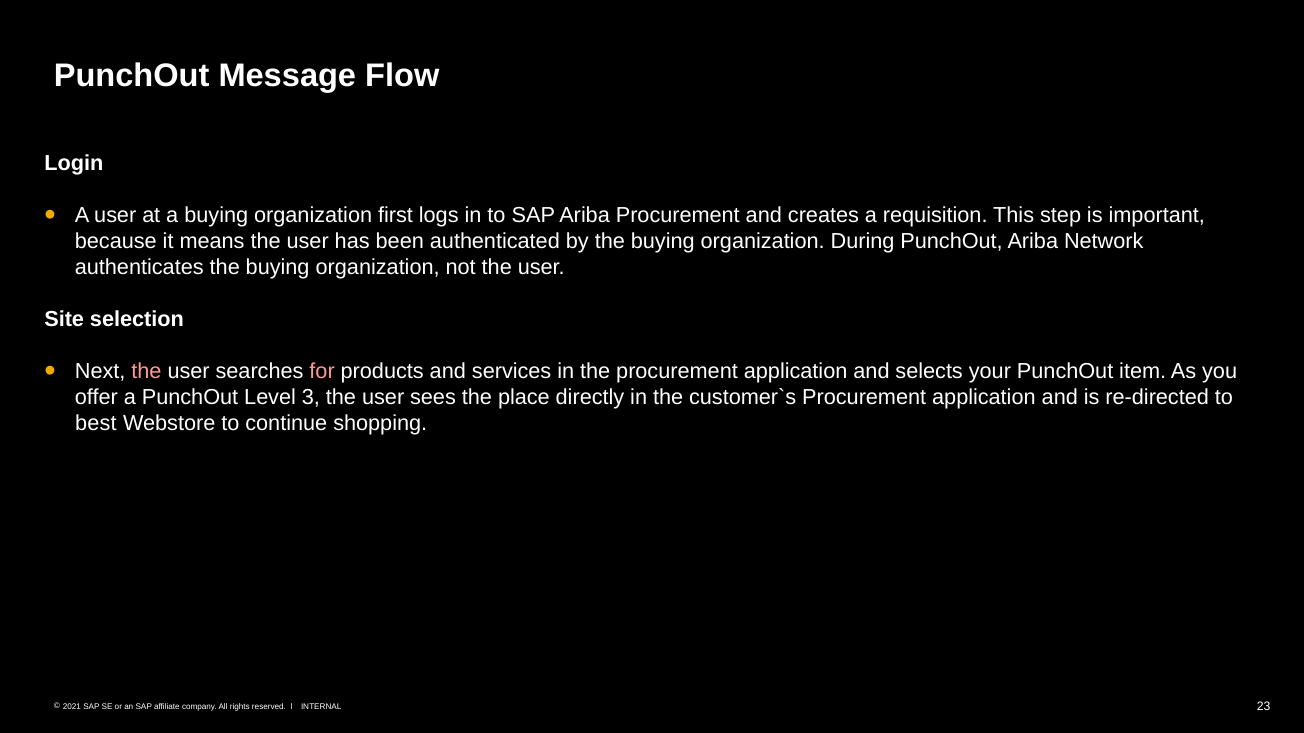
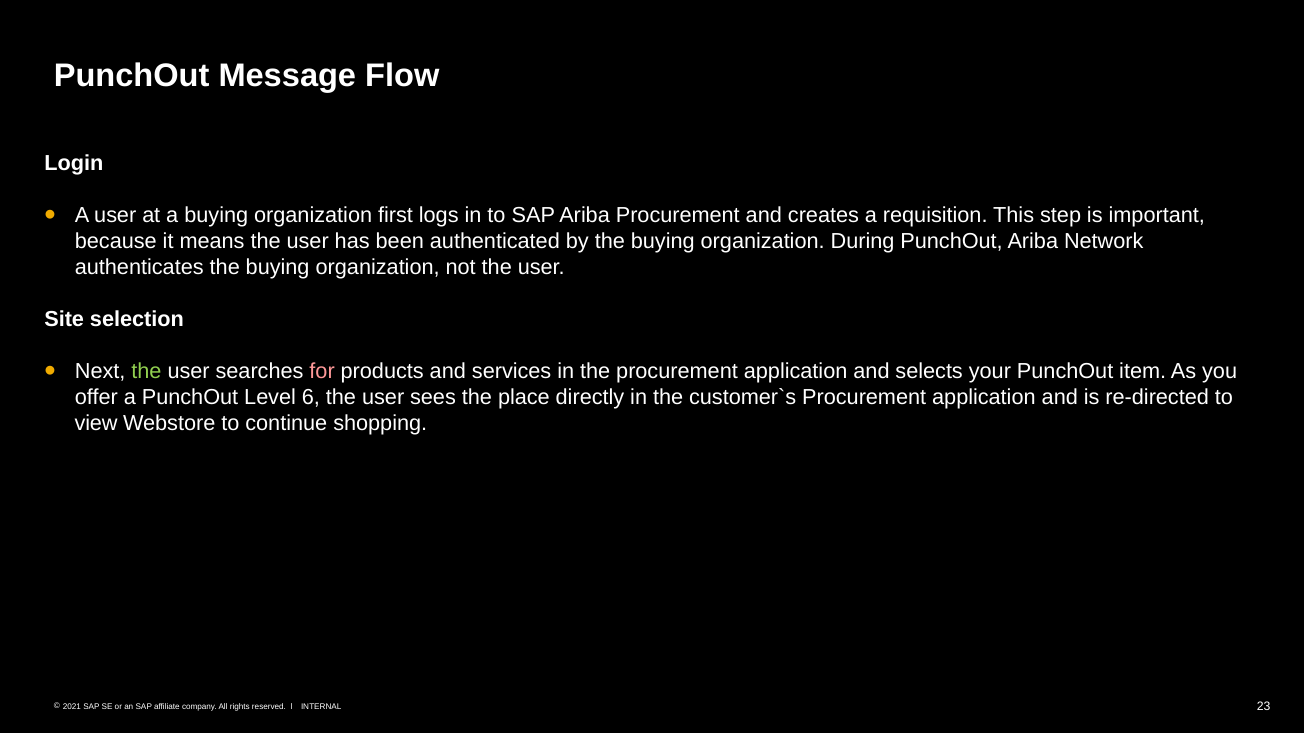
the at (146, 372) colour: pink -> light green
3: 3 -> 6
best: best -> view
